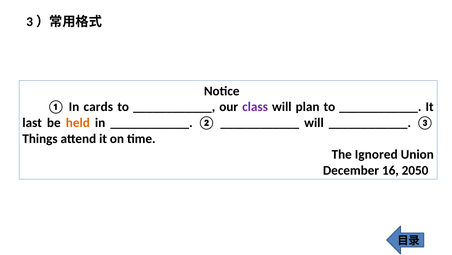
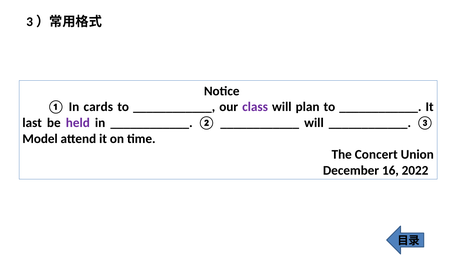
held colour: orange -> purple
Things: Things -> Model
Ignored: Ignored -> Concert
2050: 2050 -> 2022
